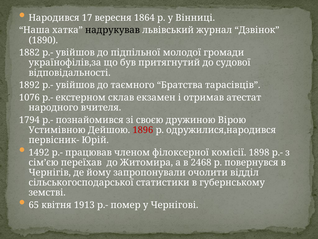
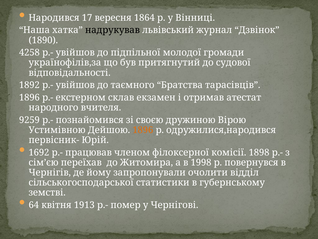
1882: 1882 -> 4258
1076 at (29, 97): 1076 -> 1896
1794: 1794 -> 9259
1896 at (143, 130) colour: red -> orange
1492: 1492 -> 1692
2468: 2468 -> 1998
65: 65 -> 64
